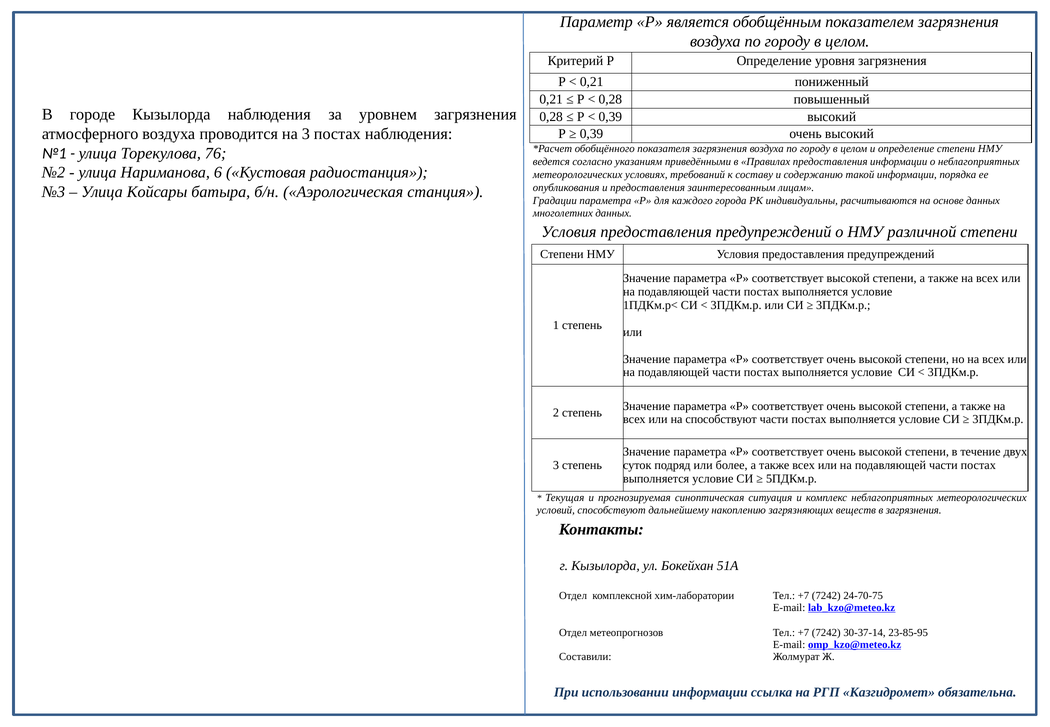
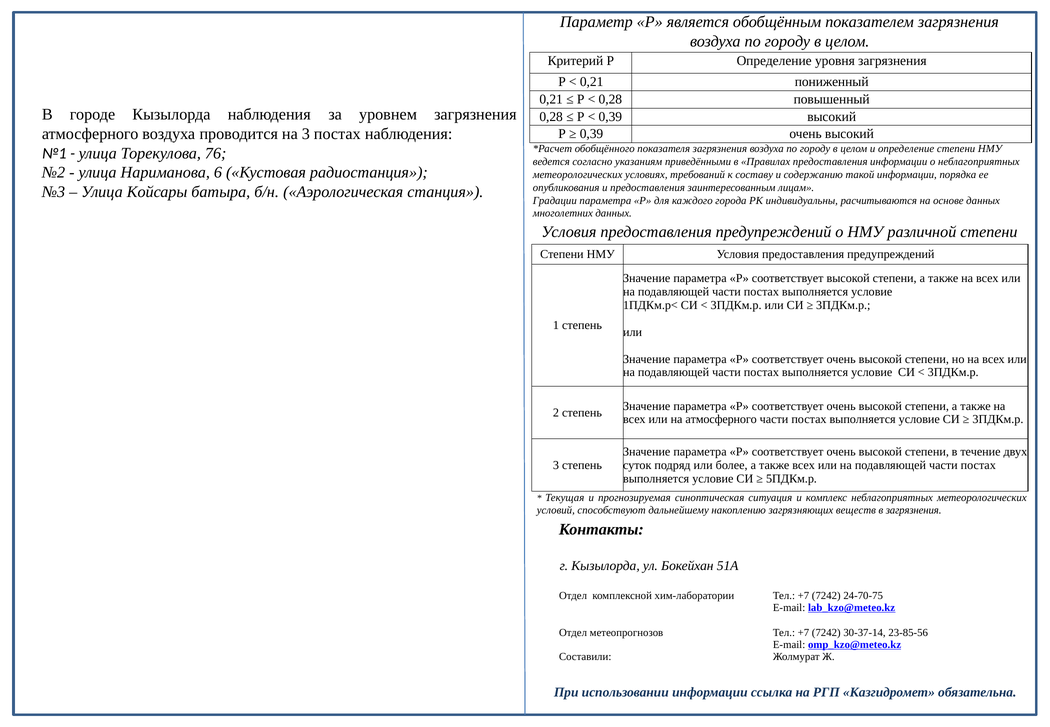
на способствуют: способствуют -> атмосферного
23-85-95: 23-85-95 -> 23-85-56
